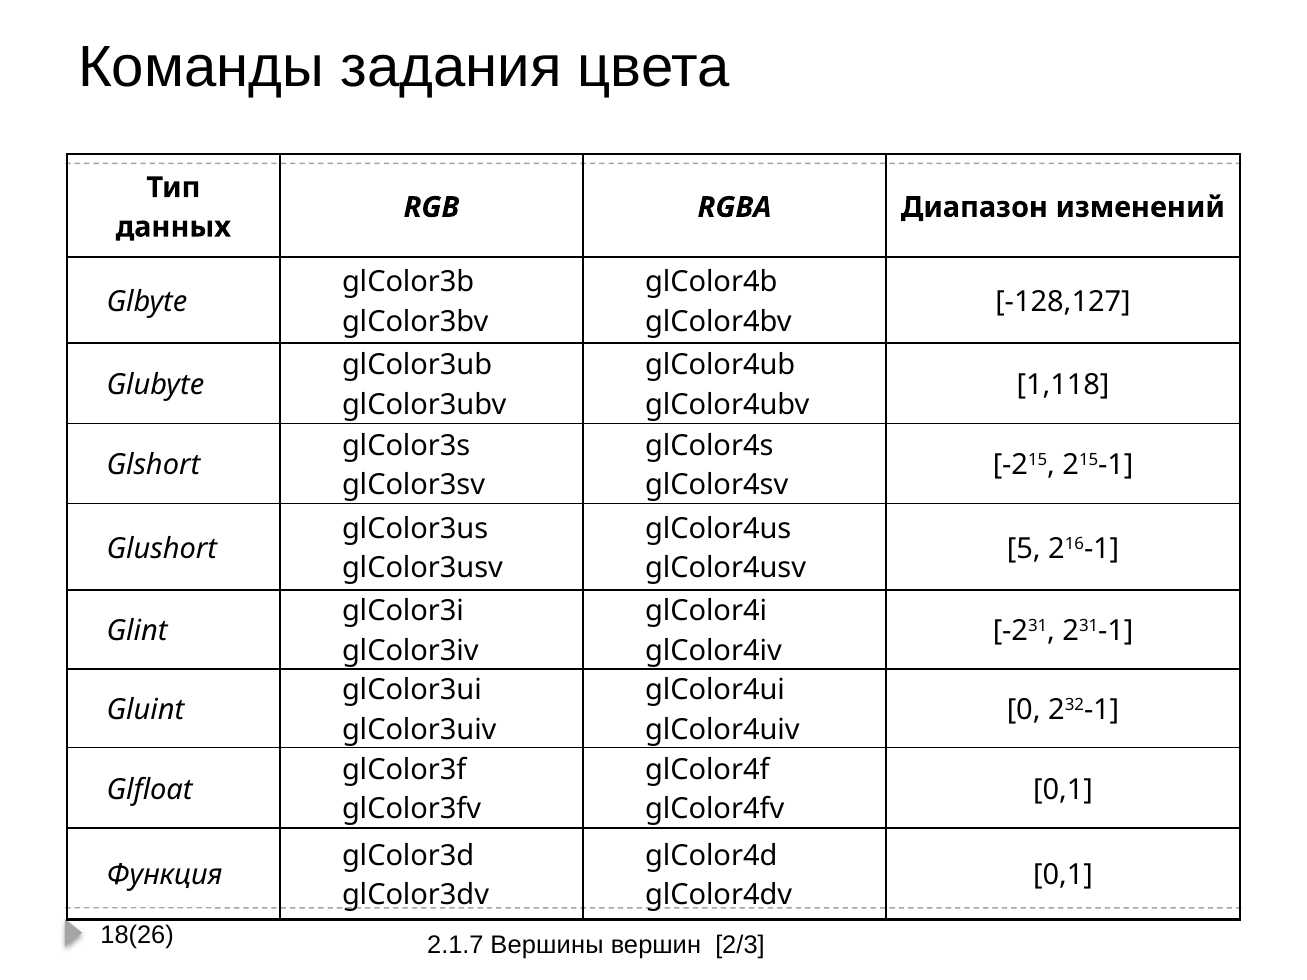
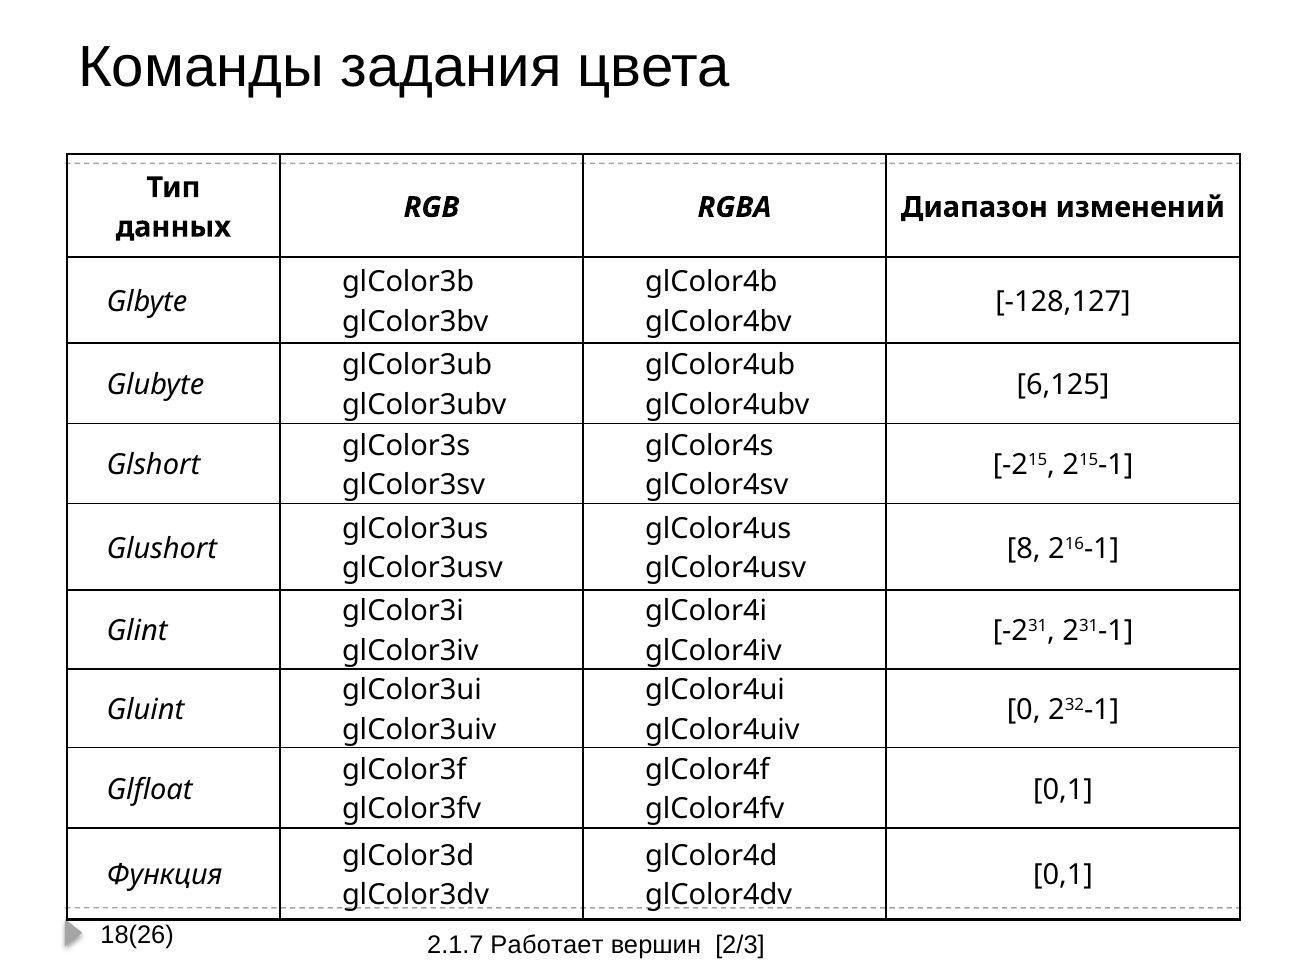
1,118: 1,118 -> 6,125
5: 5 -> 8
Вершины: Вершины -> Работает
